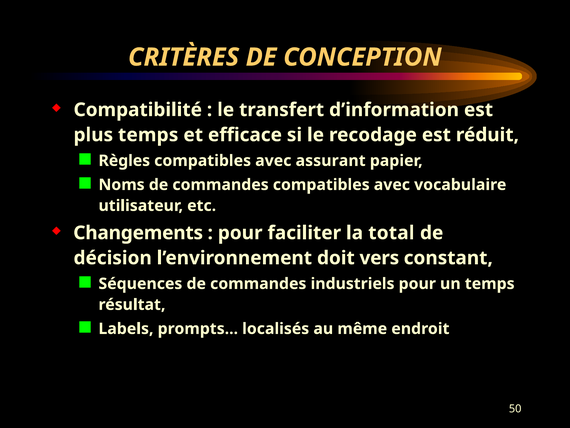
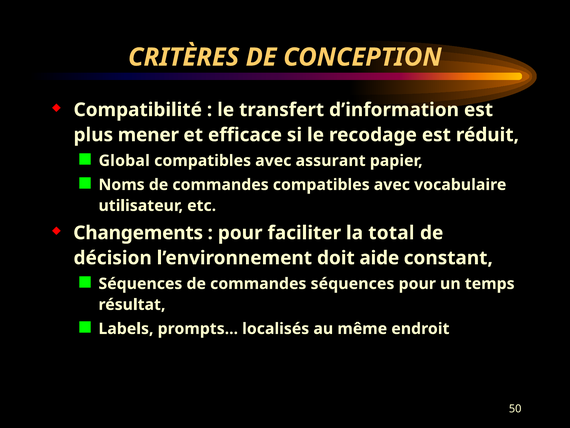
plus temps: temps -> mener
Règles: Règles -> Global
vers: vers -> aide
commandes industriels: industriels -> séquences
